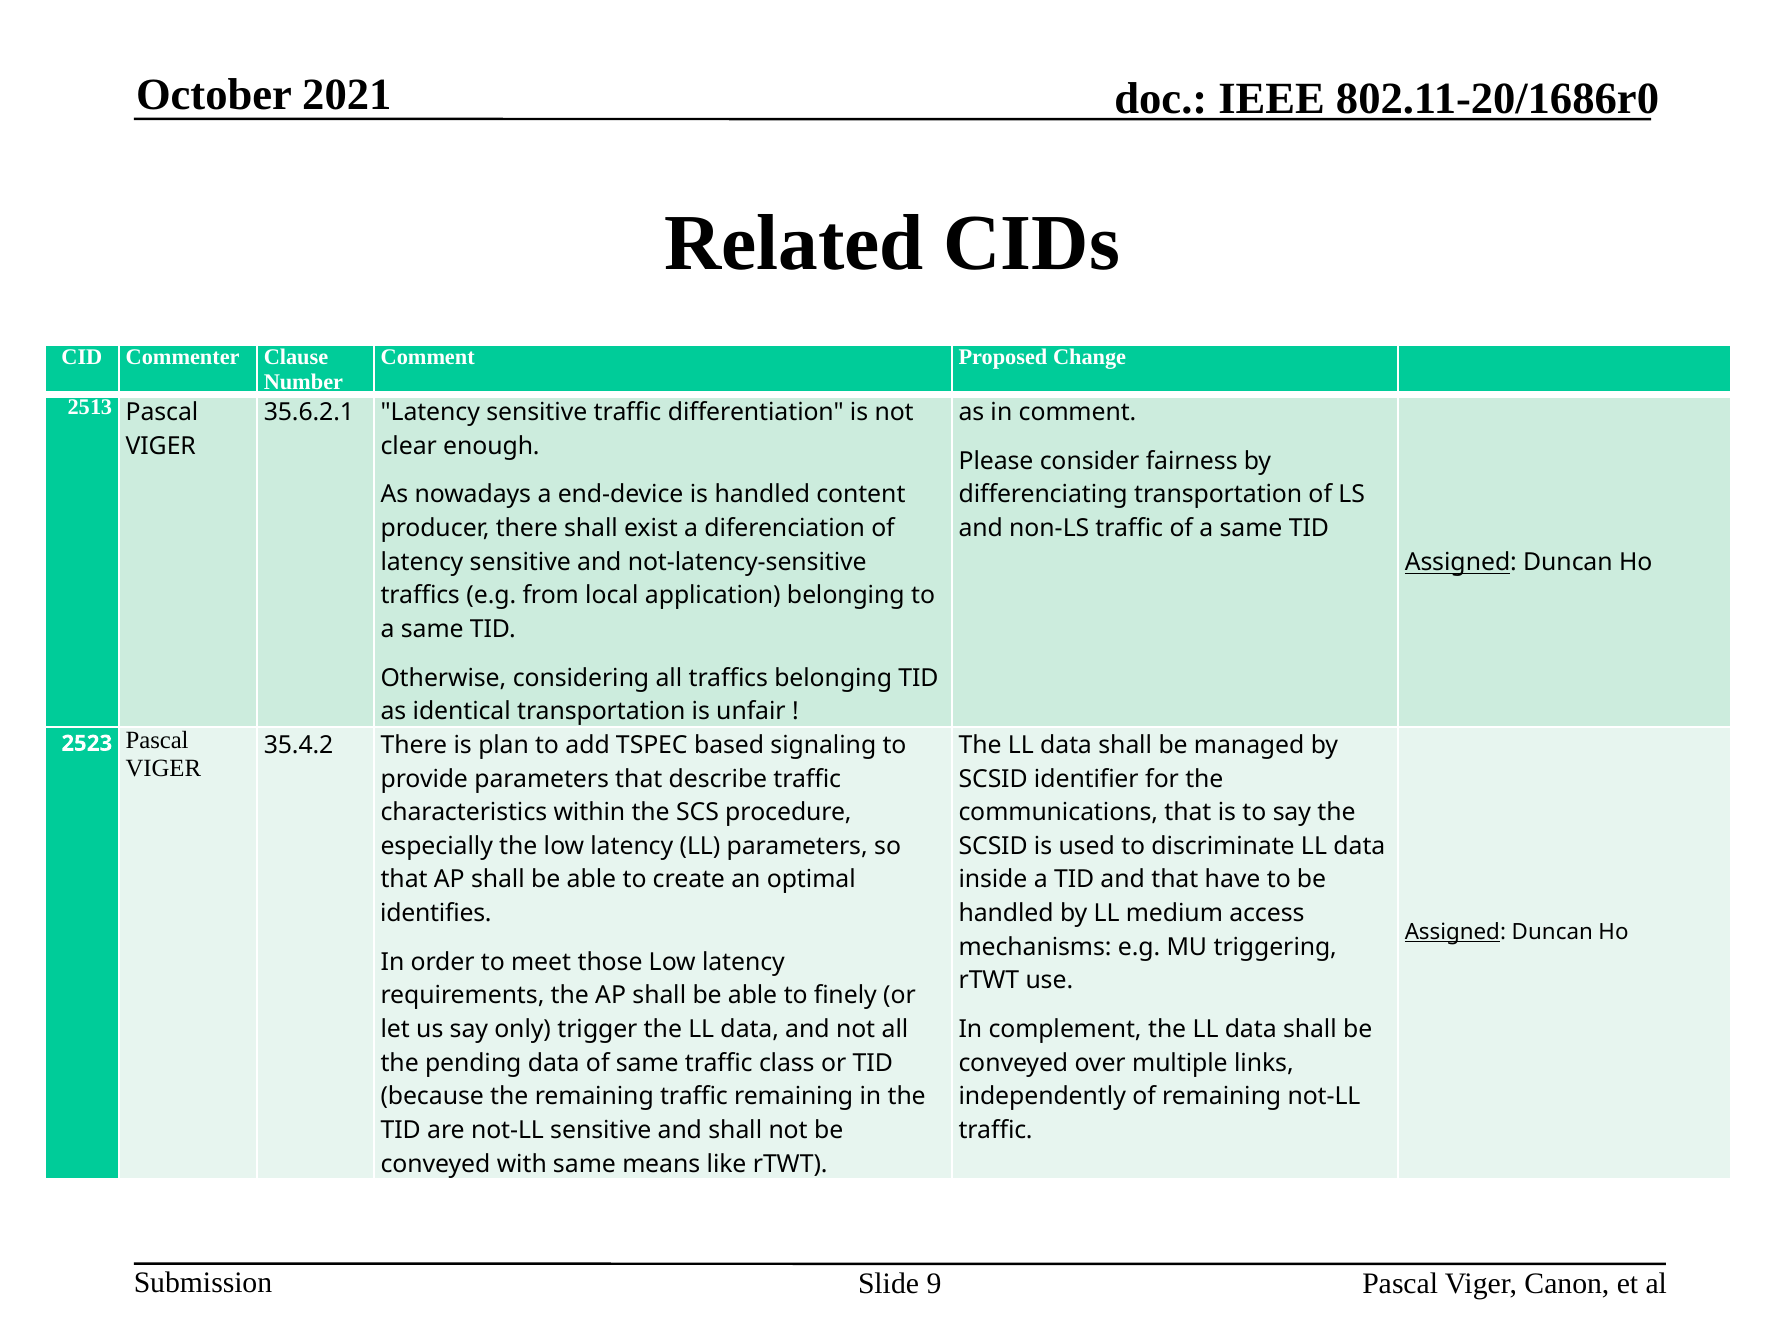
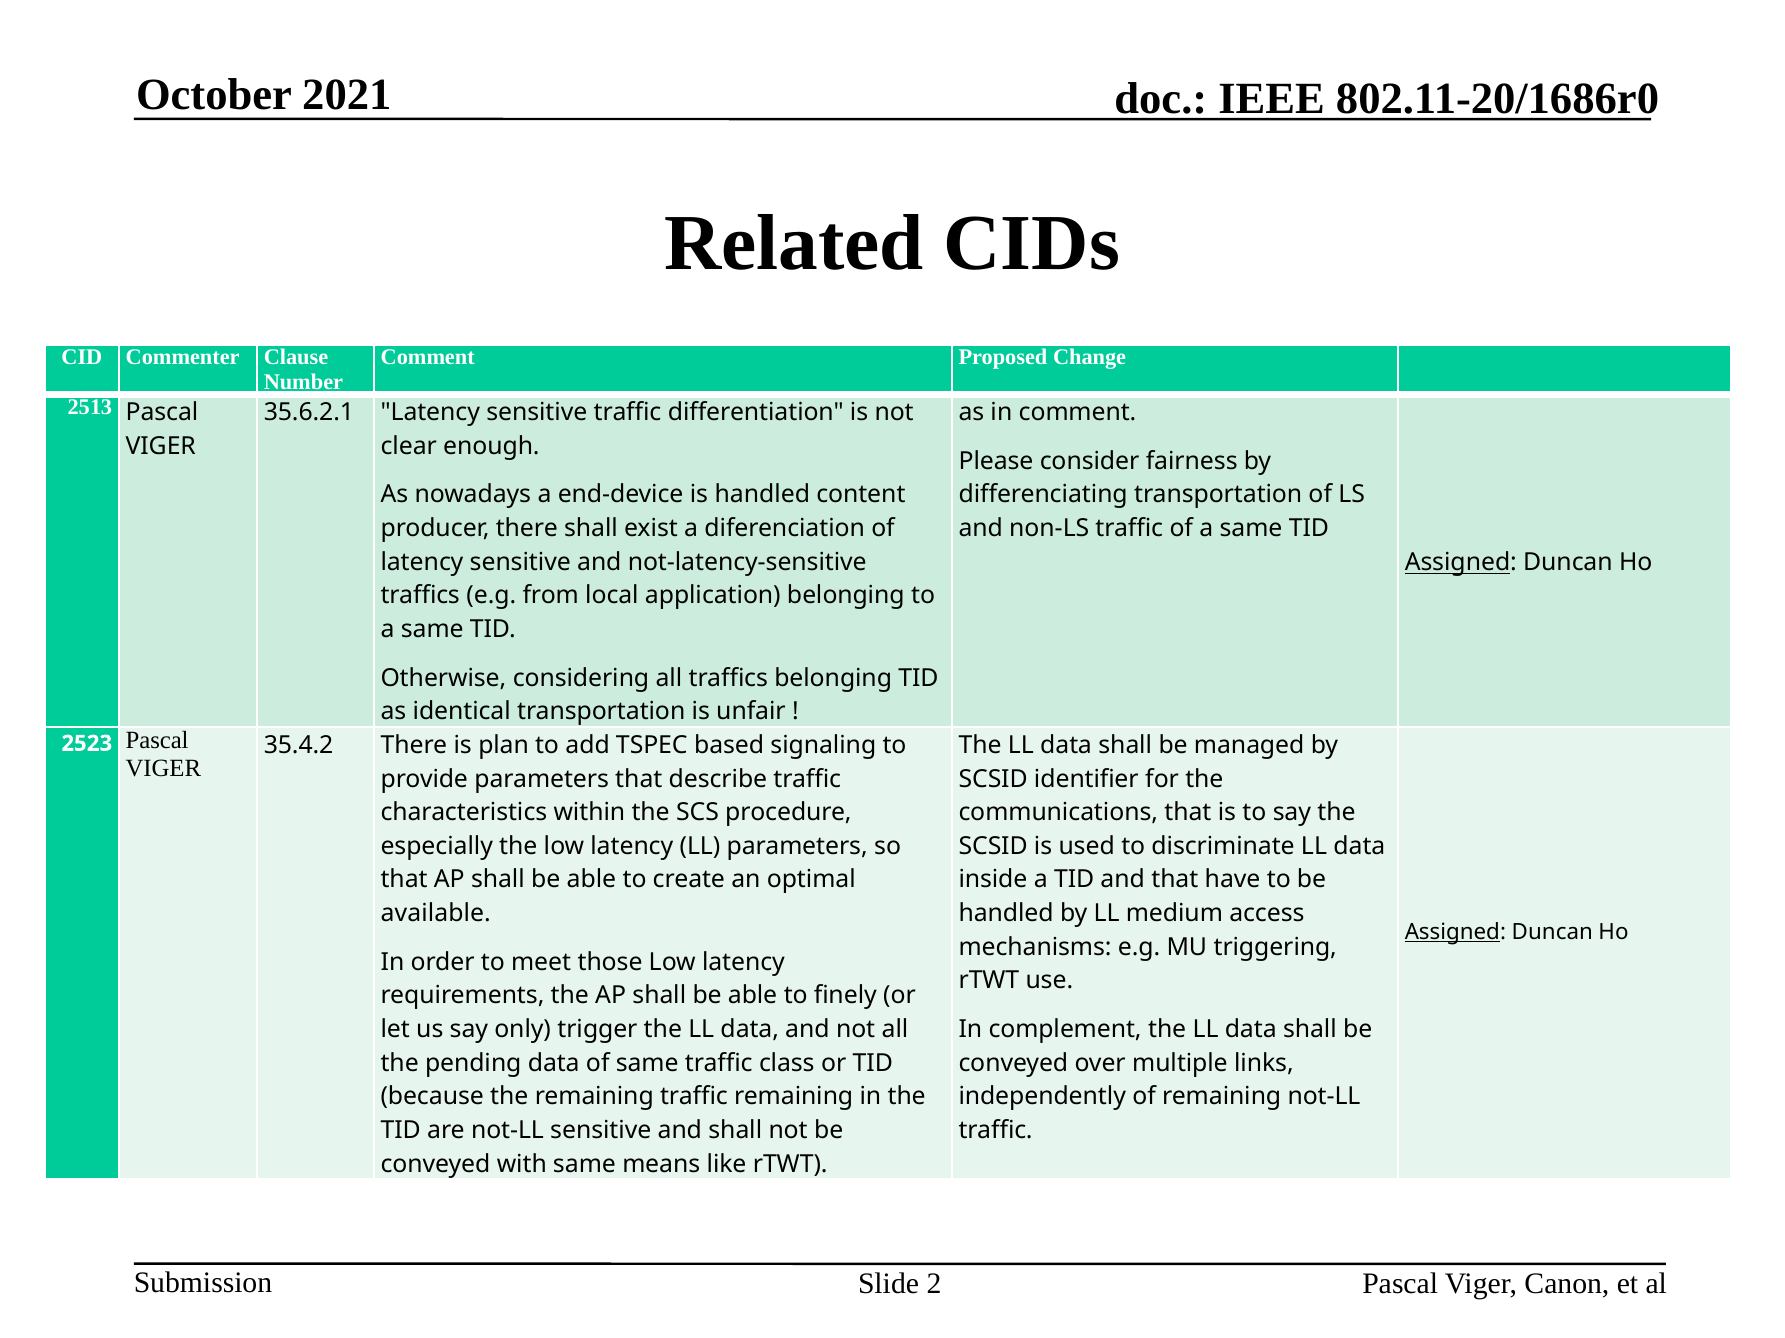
identifies: identifies -> available
9: 9 -> 2
